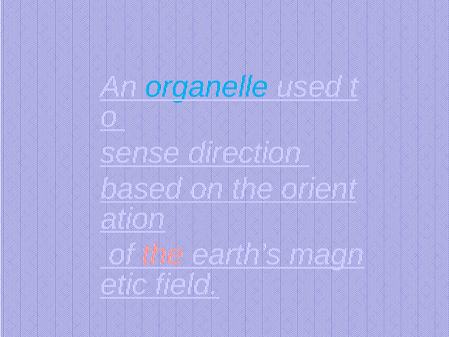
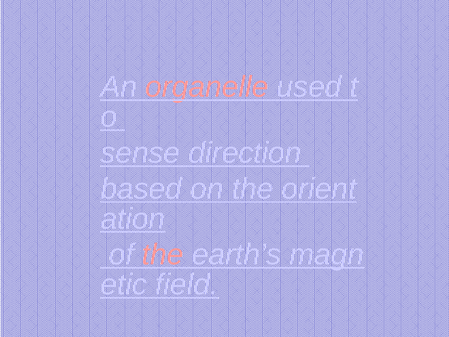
organelle colour: light blue -> pink
